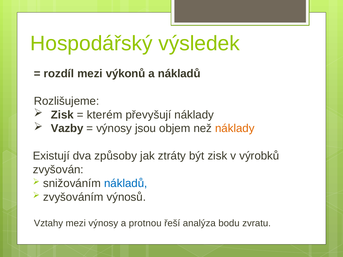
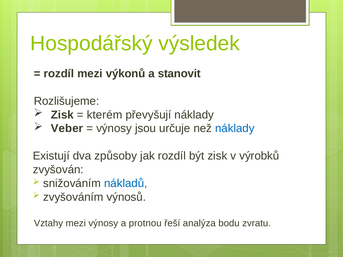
a nákladů: nákladů -> stanovit
Vazby: Vazby -> Veber
objem: objem -> určuje
náklady at (235, 129) colour: orange -> blue
jak ztráty: ztráty -> rozdíl
